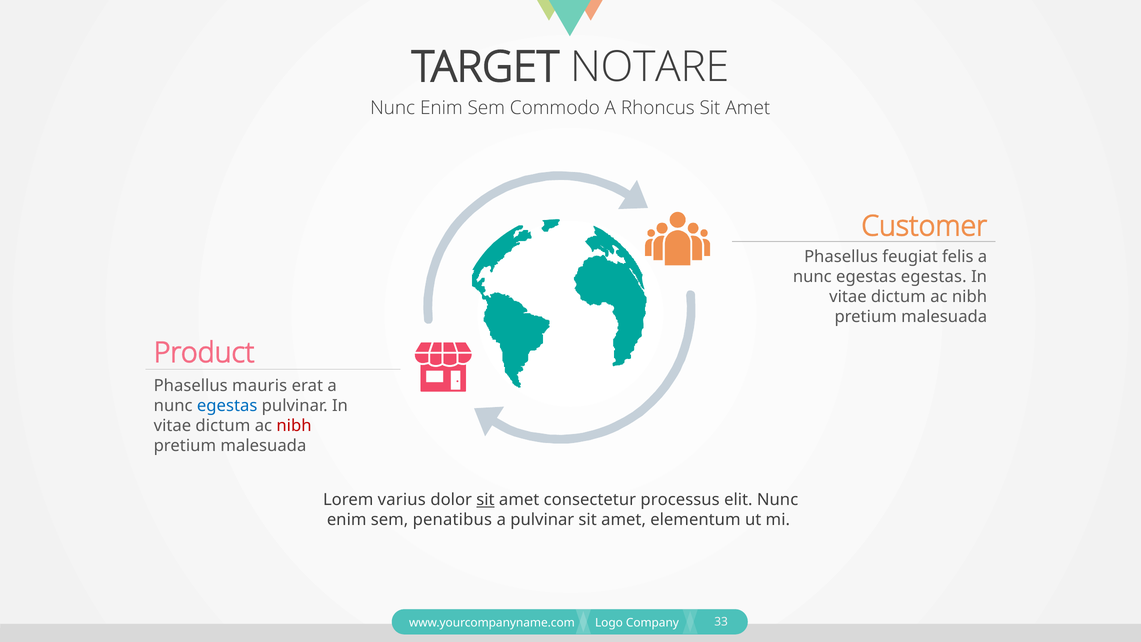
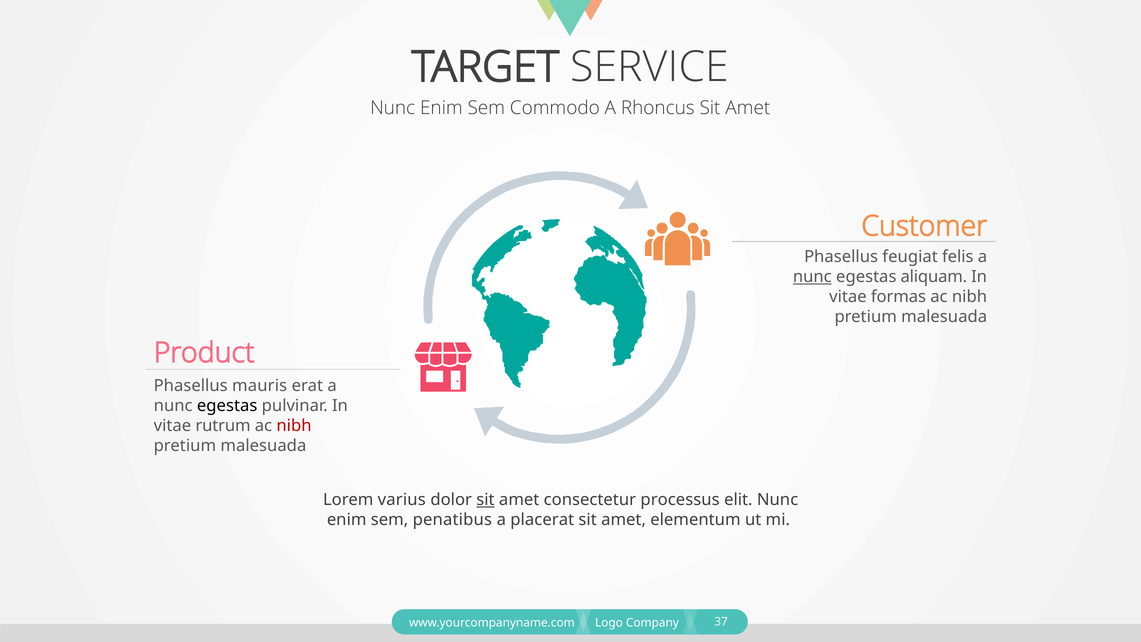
NOTARE: NOTARE -> SERVICE
nunc at (812, 277) underline: none -> present
egestas egestas: egestas -> aliquam
dictum at (898, 297): dictum -> formas
egestas at (227, 405) colour: blue -> black
dictum at (223, 425): dictum -> rutrum
a pulvinar: pulvinar -> placerat
33: 33 -> 37
